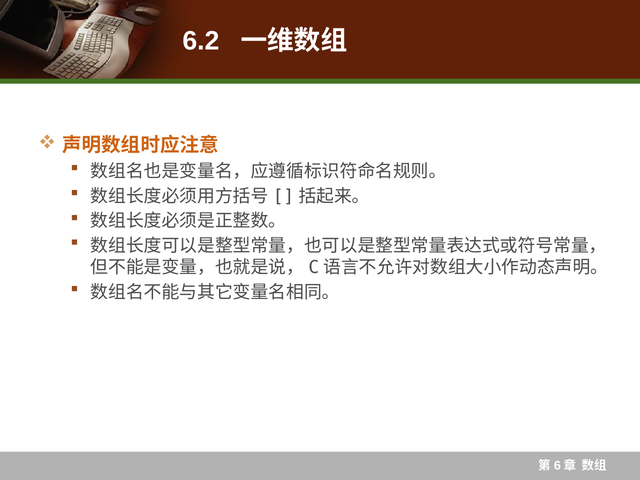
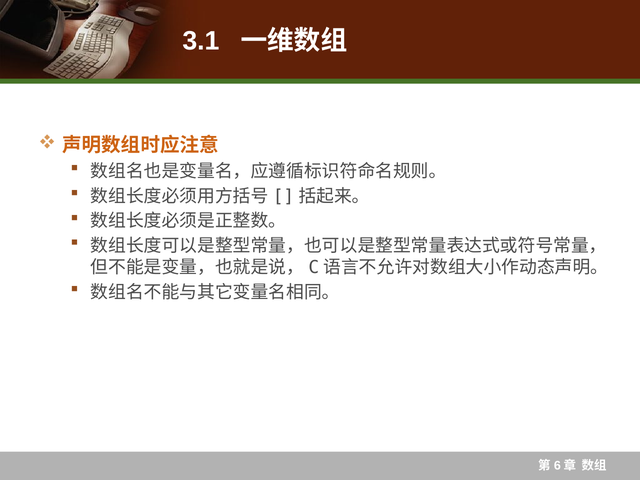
6.2: 6.2 -> 3.1
